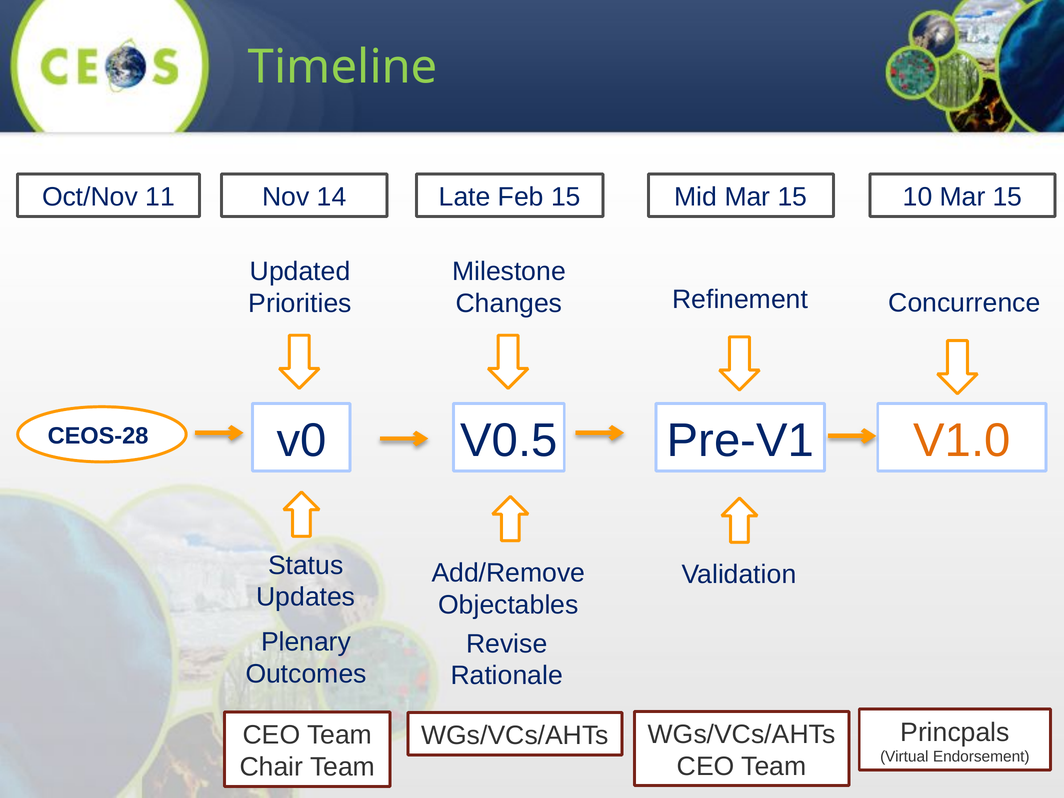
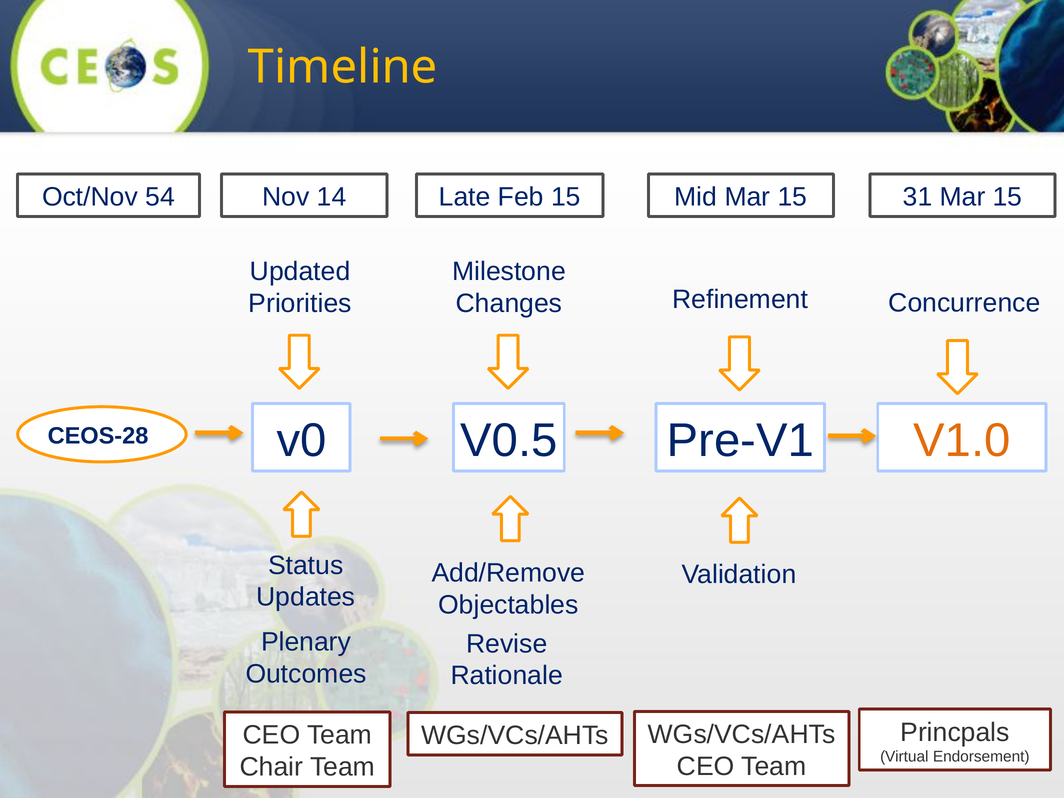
Timeline colour: light green -> yellow
11: 11 -> 54
10: 10 -> 31
